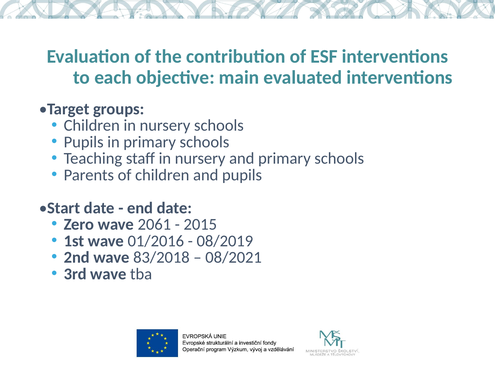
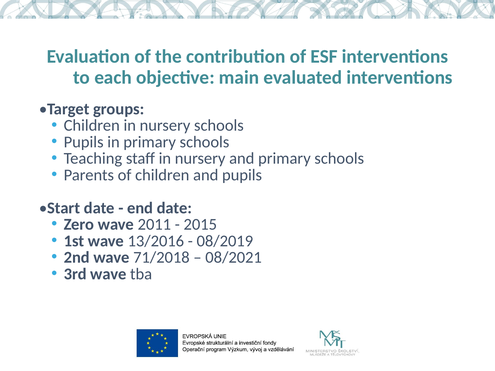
2061: 2061 -> 2011
01/2016: 01/2016 -> 13/2016
83/2018: 83/2018 -> 71/2018
